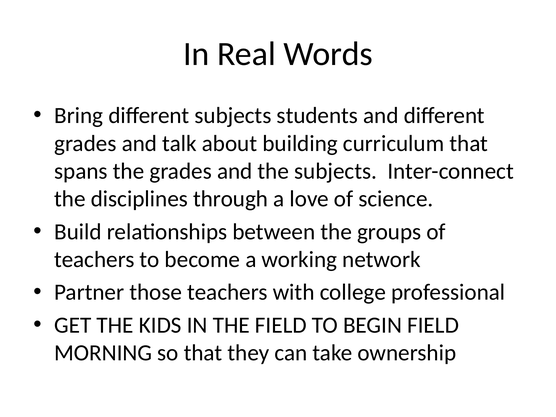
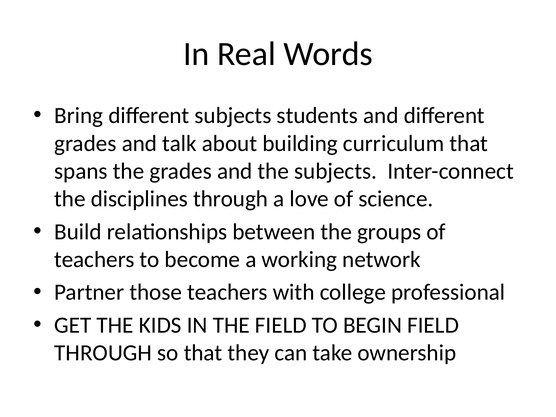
MORNING at (103, 353): MORNING -> THROUGH
